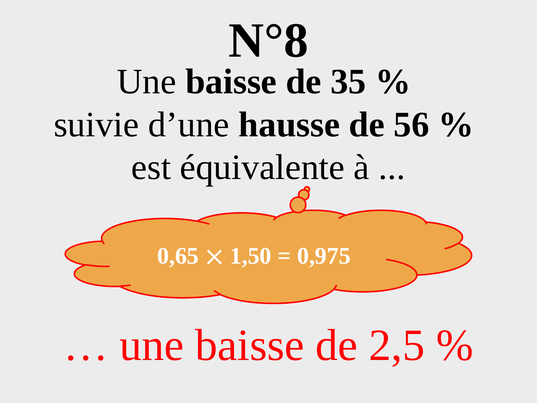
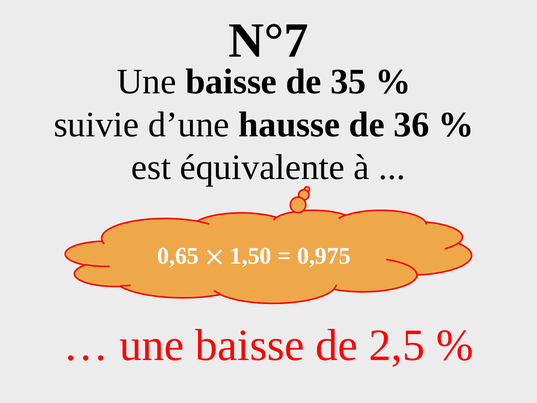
N°8: N°8 -> N°7
56: 56 -> 36
